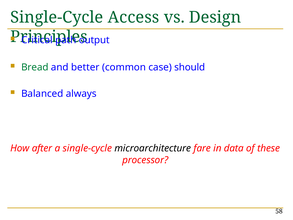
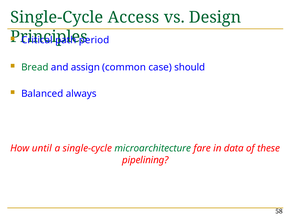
output: output -> period
better: better -> assign
after: after -> until
microarchitecture colour: black -> green
processor: processor -> pipelining
